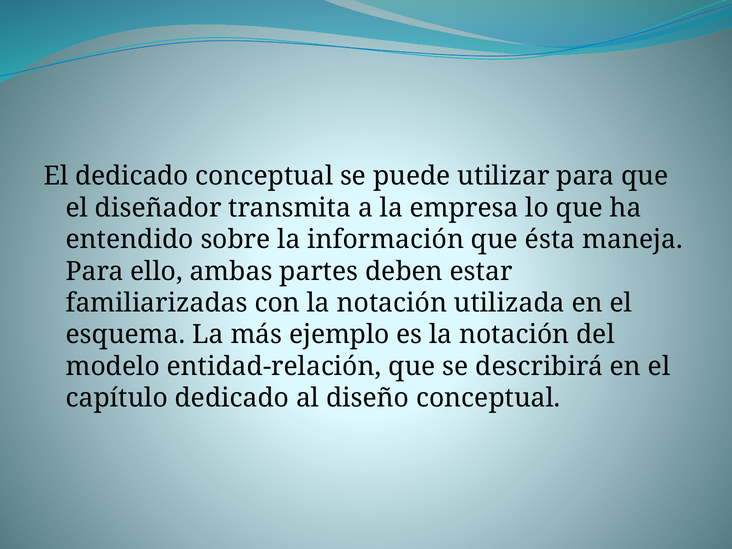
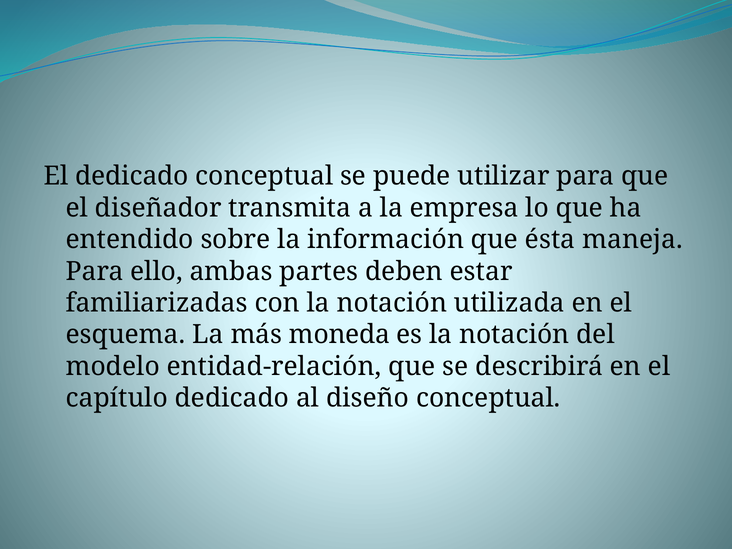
ejemplo: ejemplo -> moneda
